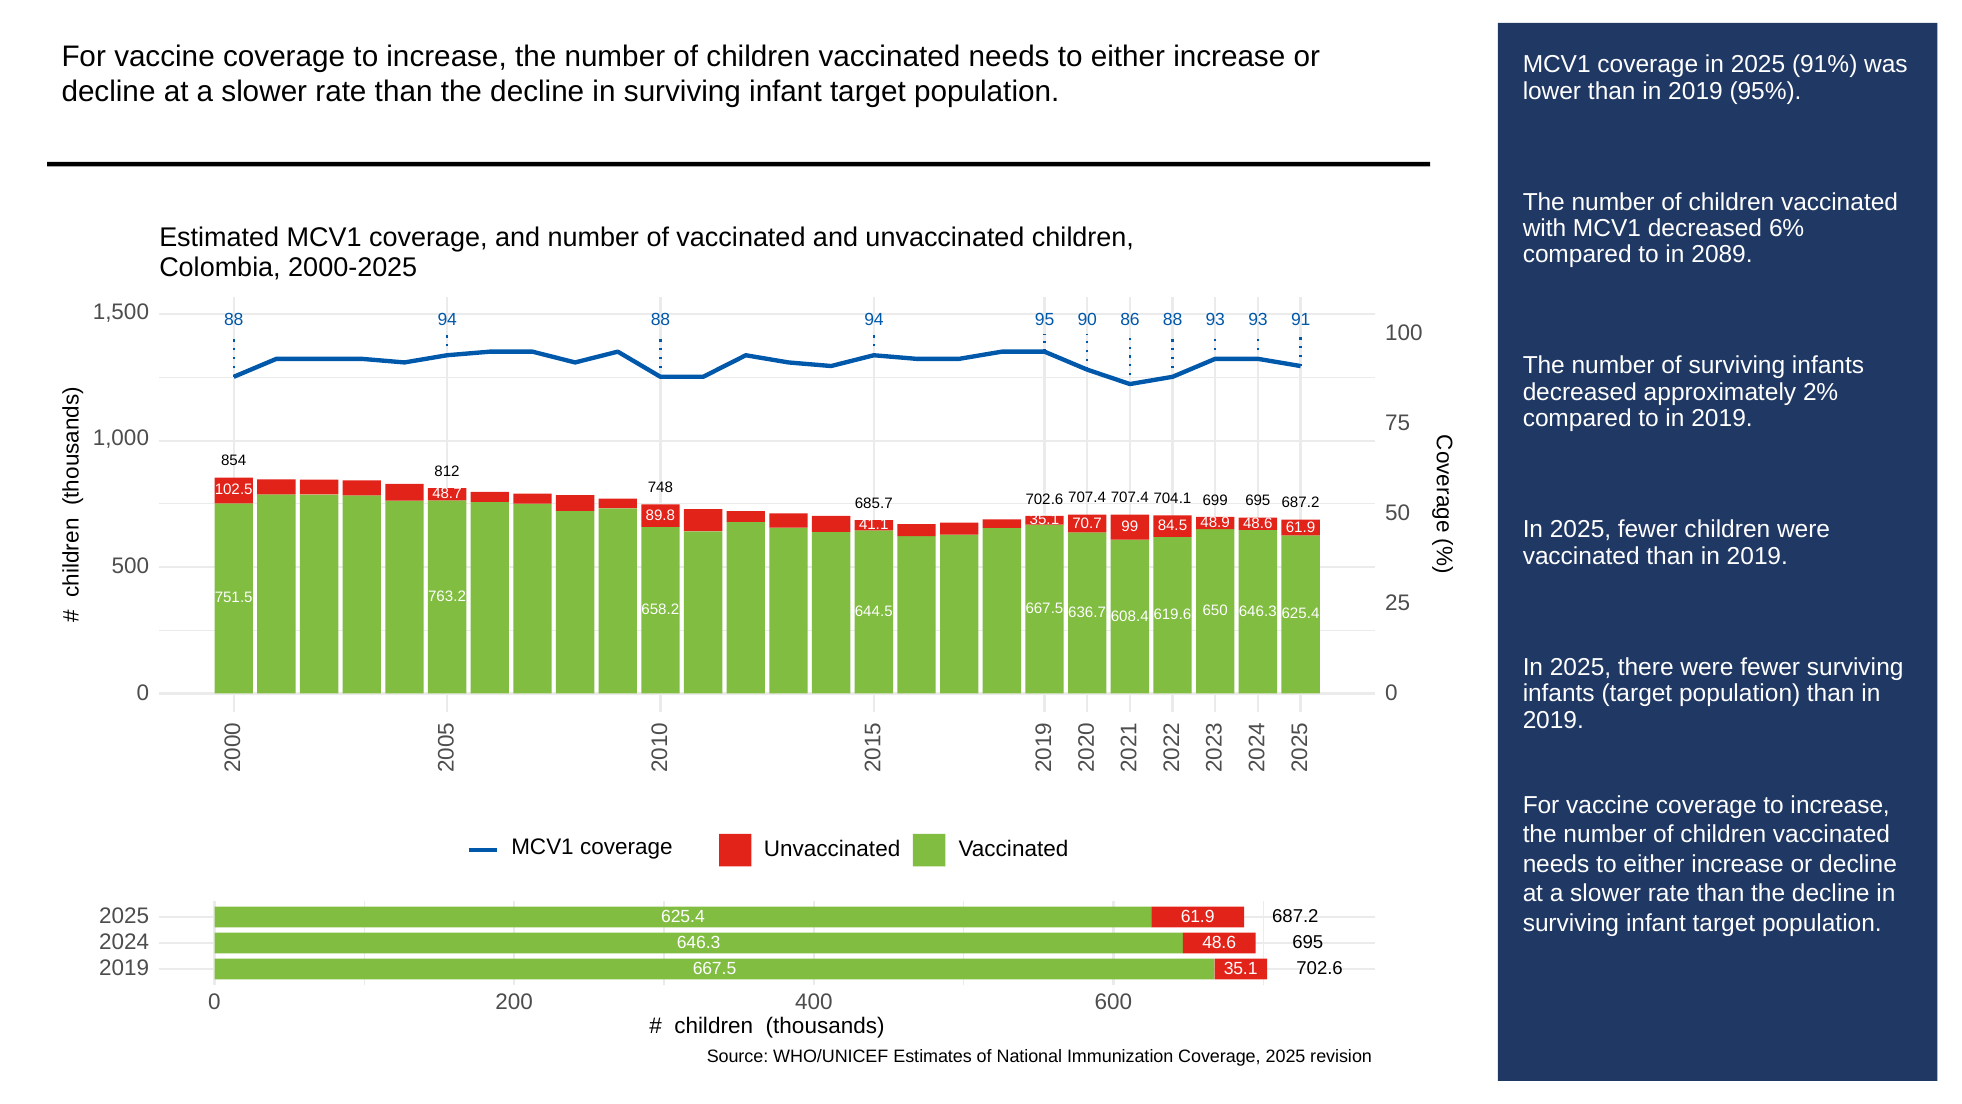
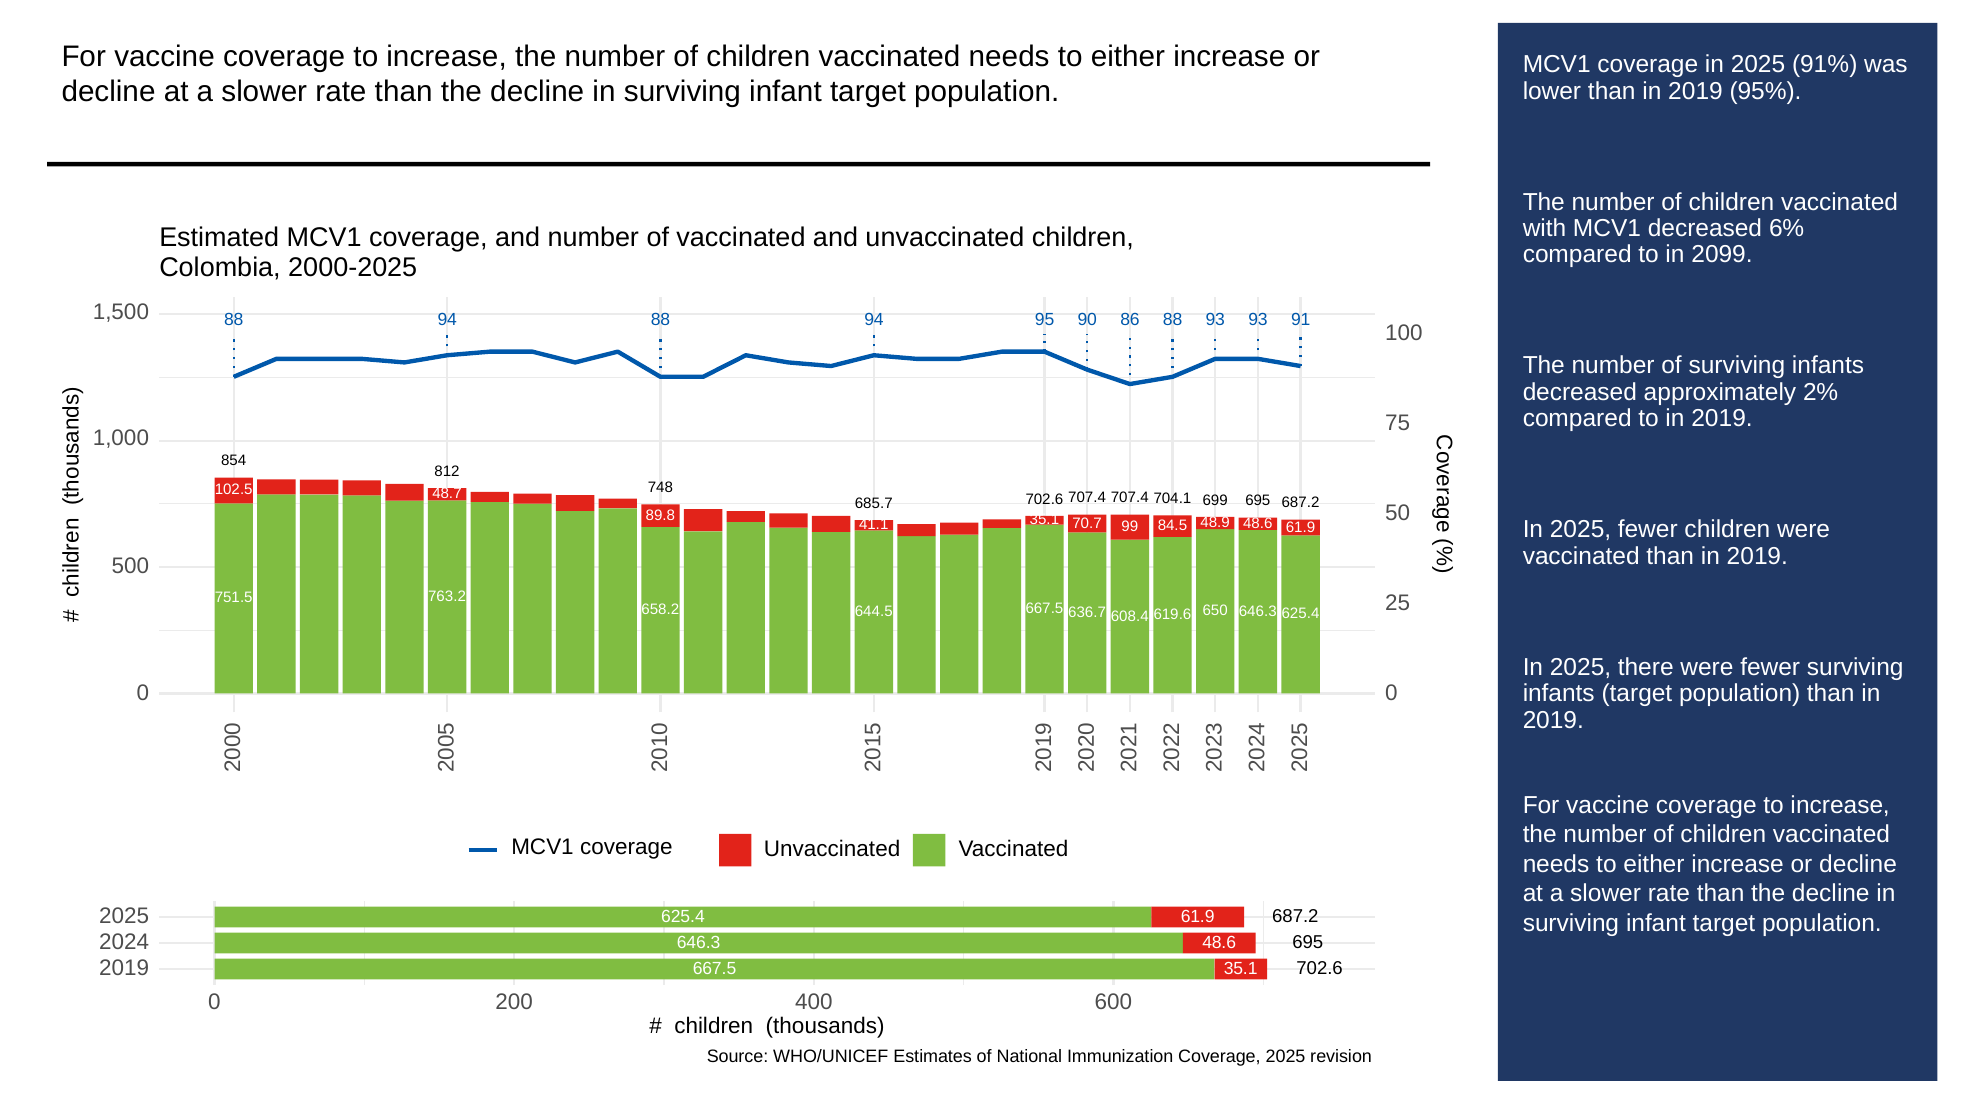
2089: 2089 -> 2099
